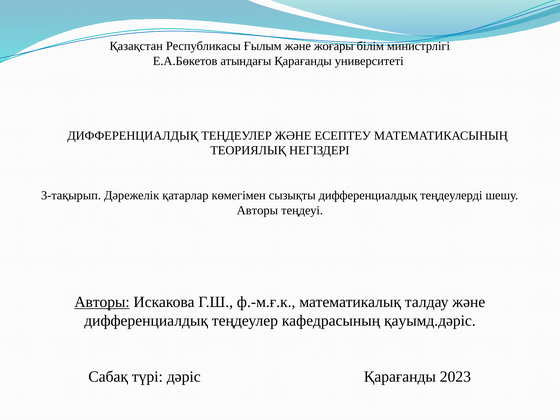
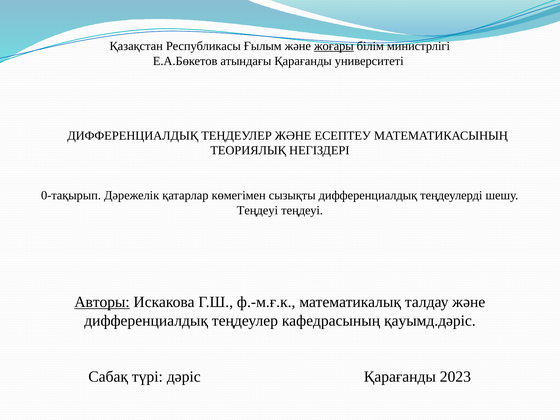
жоғары underline: none -> present
3-тақырып: 3-тақырып -> 0-тақырып
Авторы at (257, 210): Авторы -> Теңдеуі
